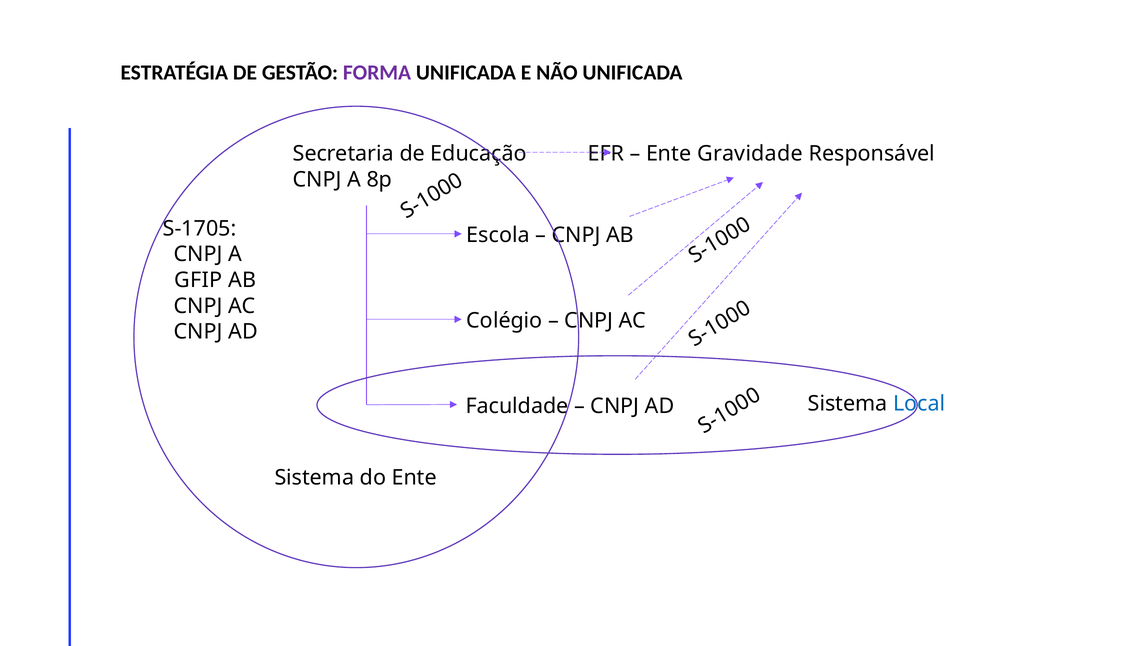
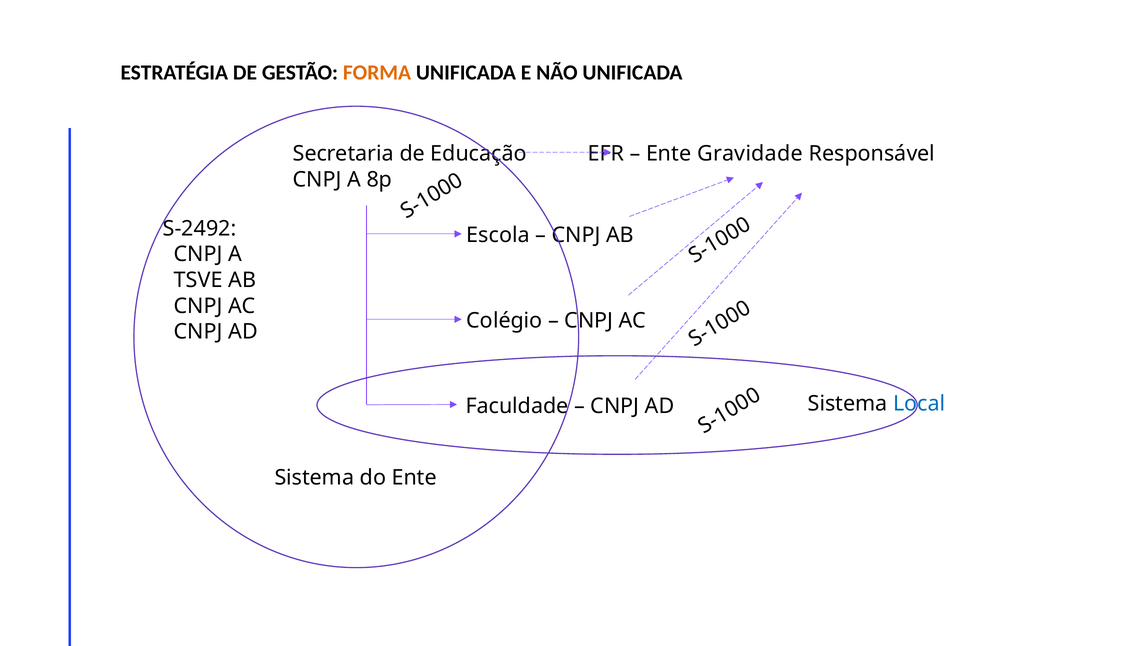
FORMA colour: purple -> orange
S-1705: S-1705 -> S-2492
GFIP: GFIP -> TSVE
